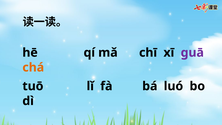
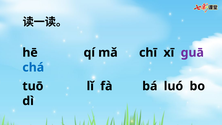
chá colour: orange -> blue
